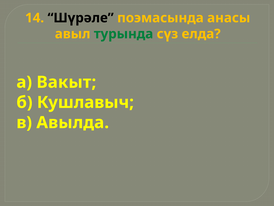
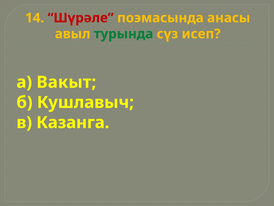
Шүрәле colour: black -> red
елда: елда -> исеп
Авылда: Авылда -> Казанга
